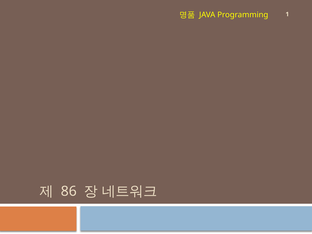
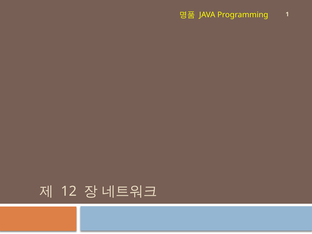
86: 86 -> 12
